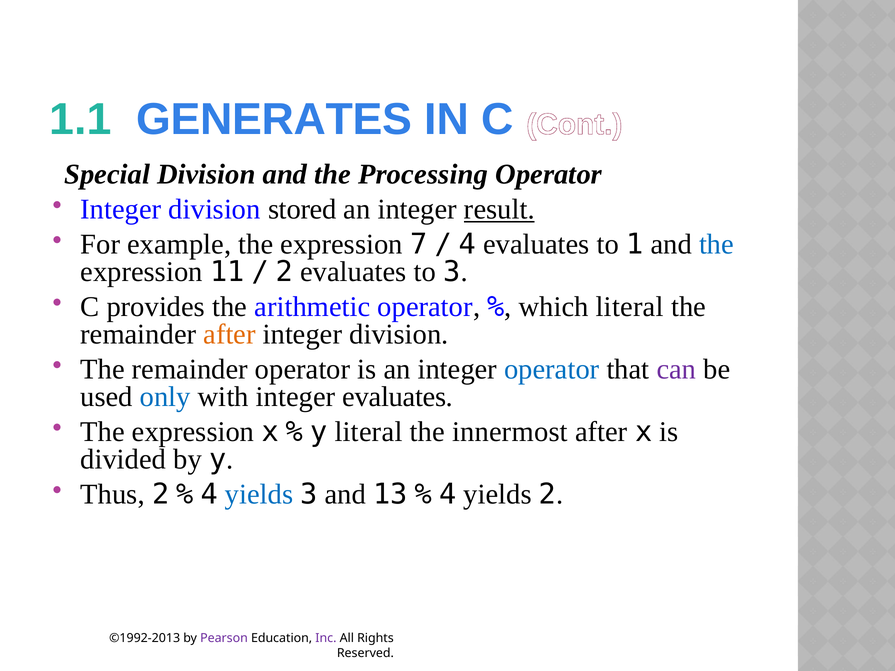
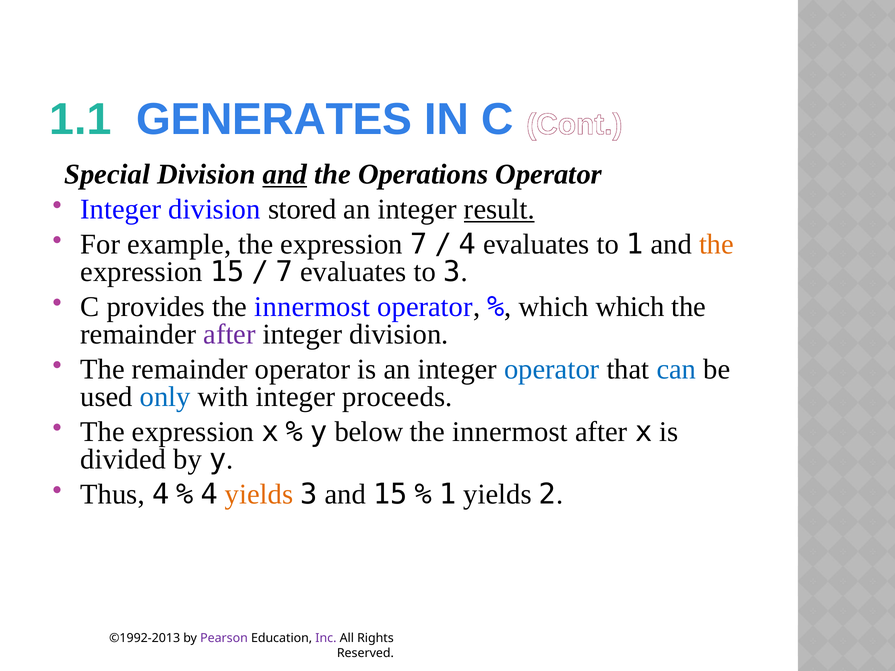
and at (285, 175) underline: none -> present
Processing: Processing -> Operations
the at (717, 245) colour: blue -> orange
expression 11: 11 -> 15
2 at (285, 272): 2 -> 7
provides the arithmetic: arithmetic -> innermost
which literal: literal -> which
after at (230, 335) colour: orange -> purple
can colour: purple -> blue
integer evaluates: evaluates -> proceeds
y literal: literal -> below
Thus 2: 2 -> 4
yields at (259, 495) colour: blue -> orange
and 13: 13 -> 15
4 at (448, 495): 4 -> 1
